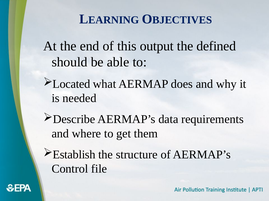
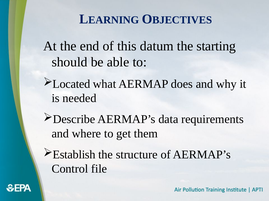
output: output -> datum
defined: defined -> starting
